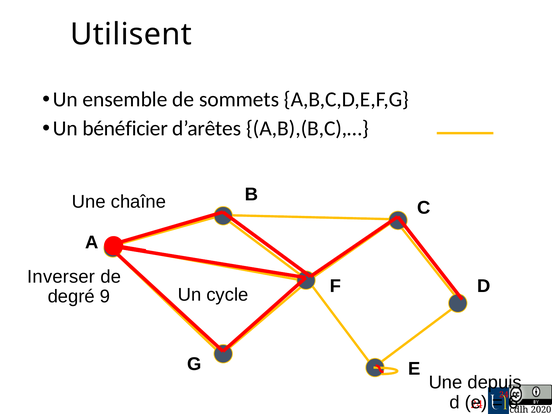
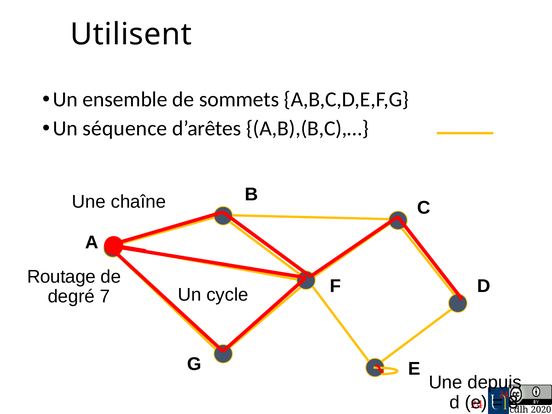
bénéficier: bénéficier -> séquence
Inverser: Inverser -> Routage
9: 9 -> 7
6: 6 -> 3
